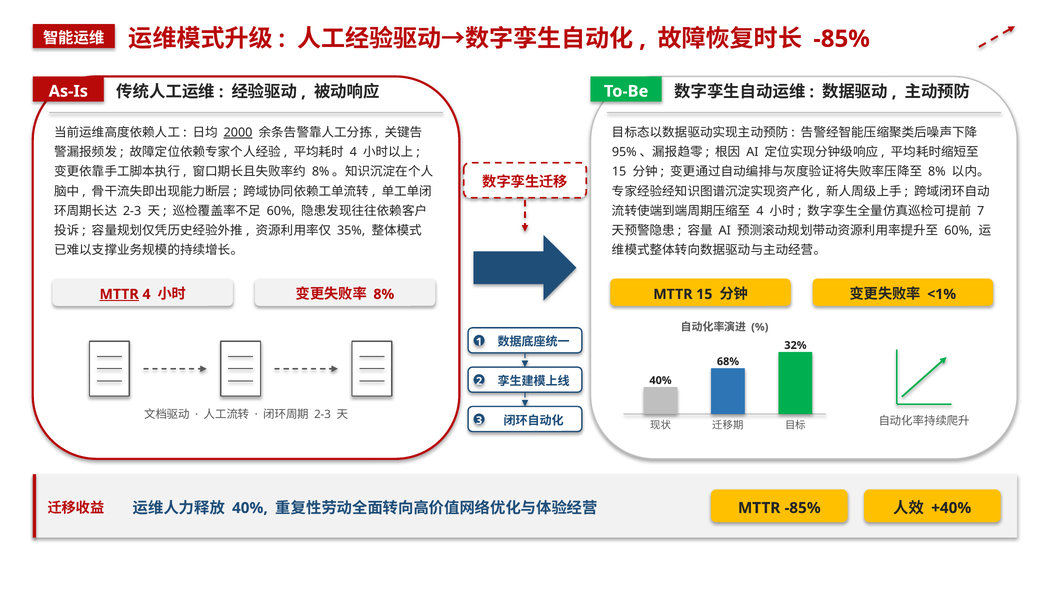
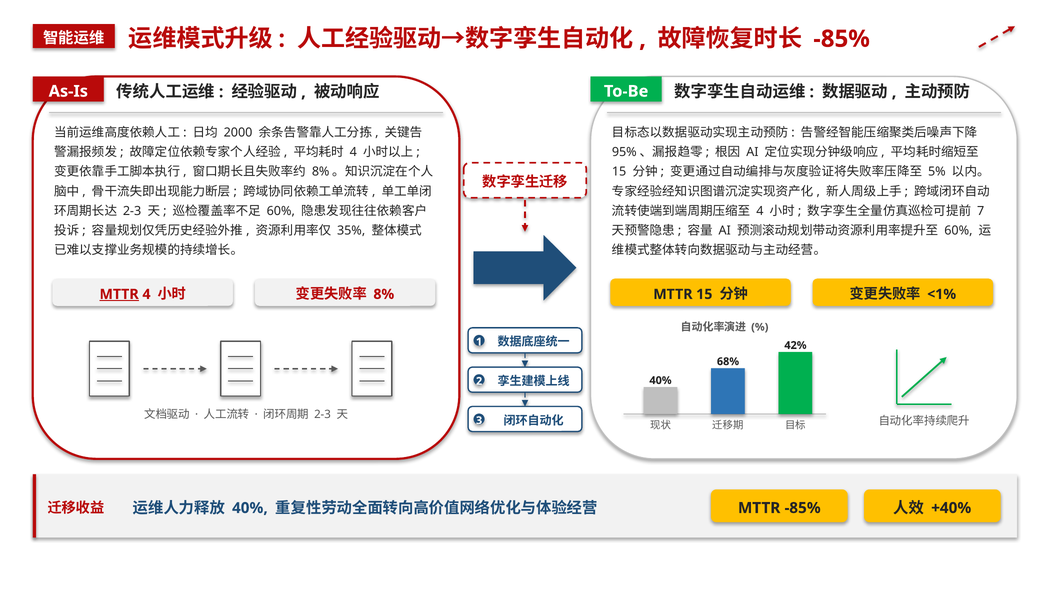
2000 underline: present -> none
8% at (937, 172): 8% -> 5%
32%: 32% -> 42%
